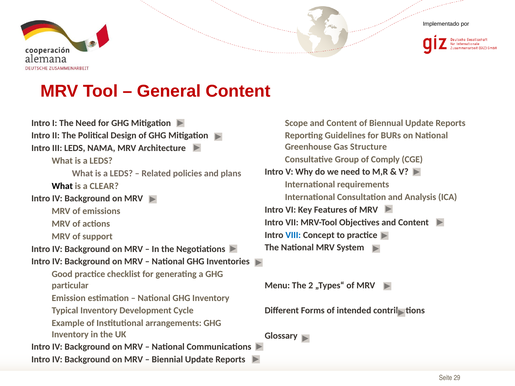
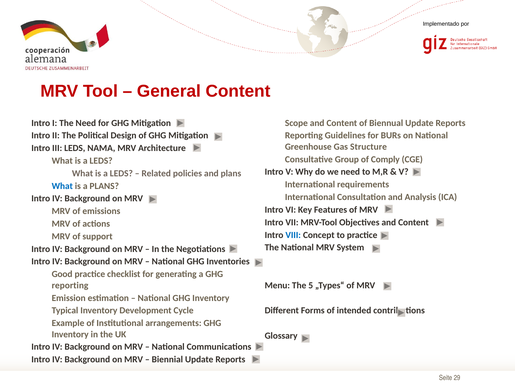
What at (62, 186) colour: black -> blue
a CLEAR: CLEAR -> PLANS
particular at (70, 286): particular -> reporting
2: 2 -> 5
